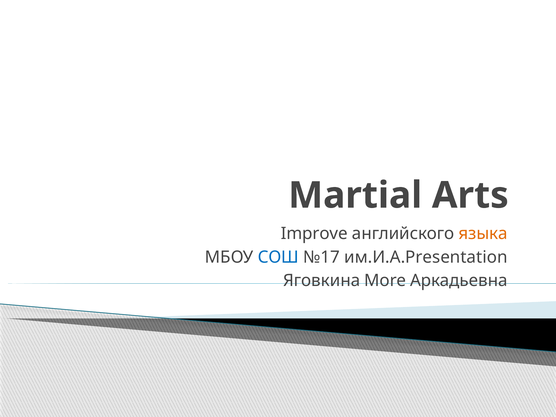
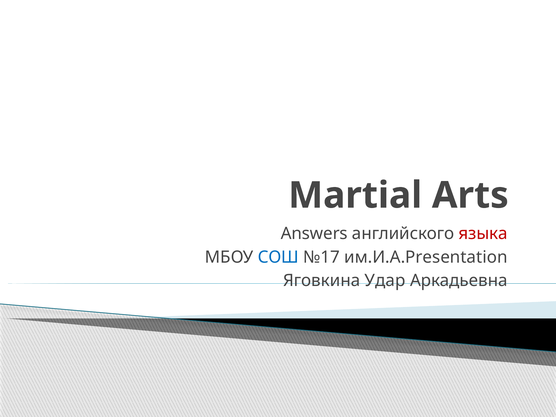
Improve: Improve -> Answers
языка colour: orange -> red
More: More -> Удар
